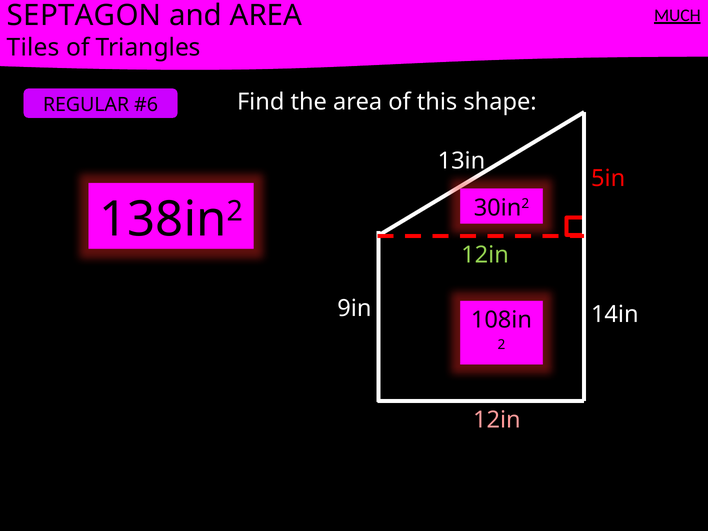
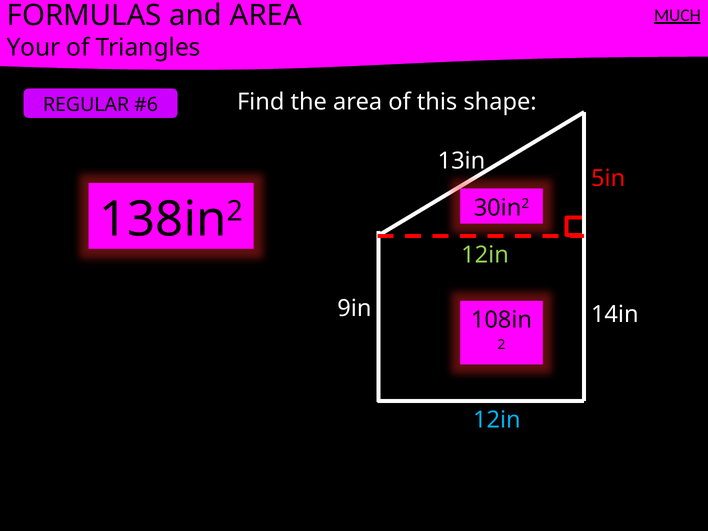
SEPTAGON: SEPTAGON -> FORMULAS
Tiles: Tiles -> Your
12in at (497, 420) colour: pink -> light blue
